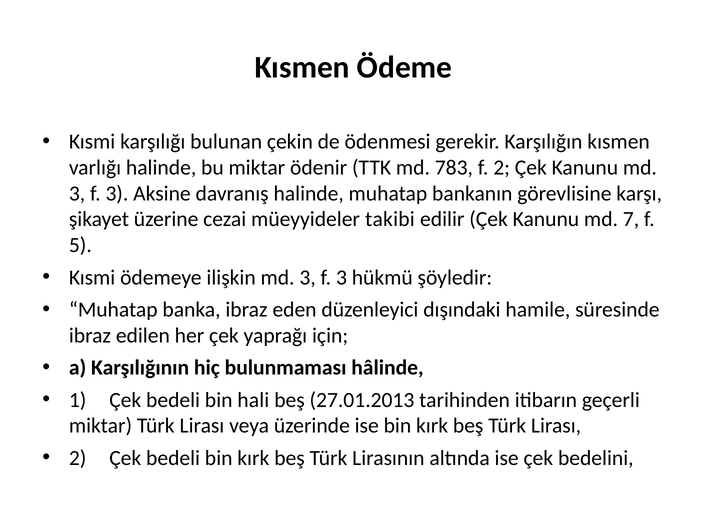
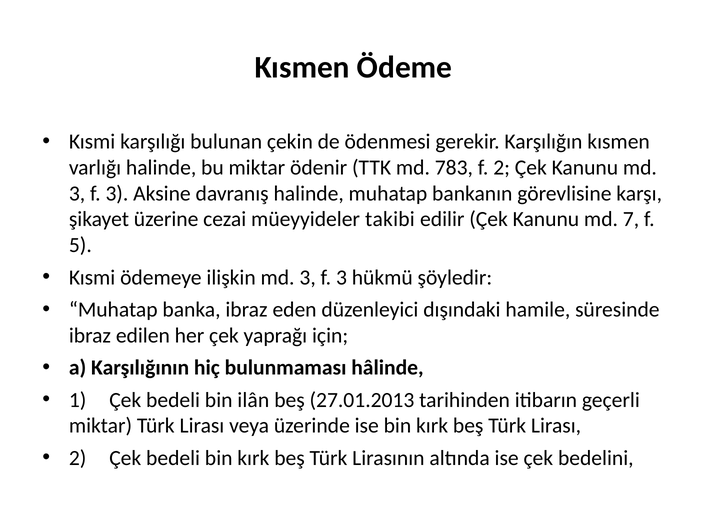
hali: hali -> ilân
